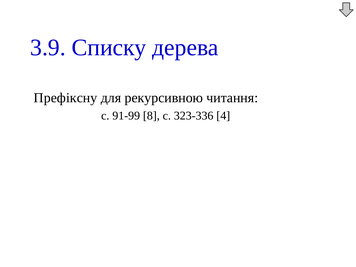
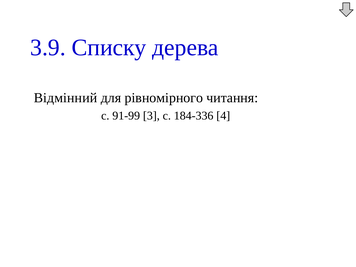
Префіксну: Префіксну -> Відмінний
рекурсивною: рекурсивною -> рівномірного
8: 8 -> 3
323-336: 323-336 -> 184-336
